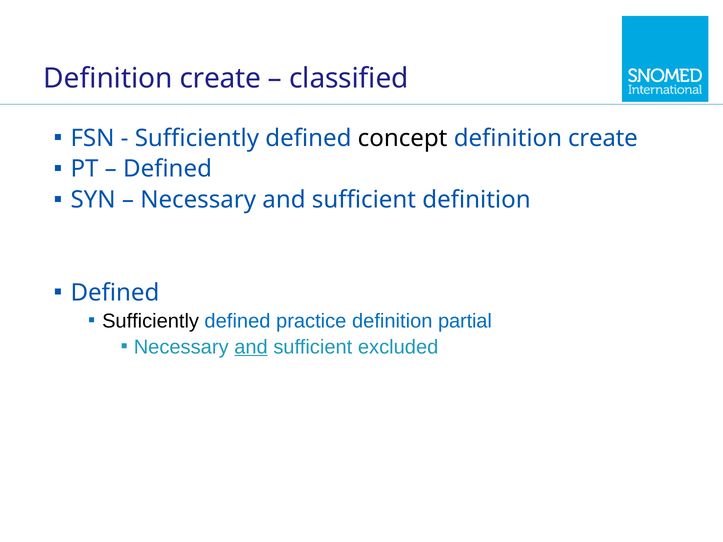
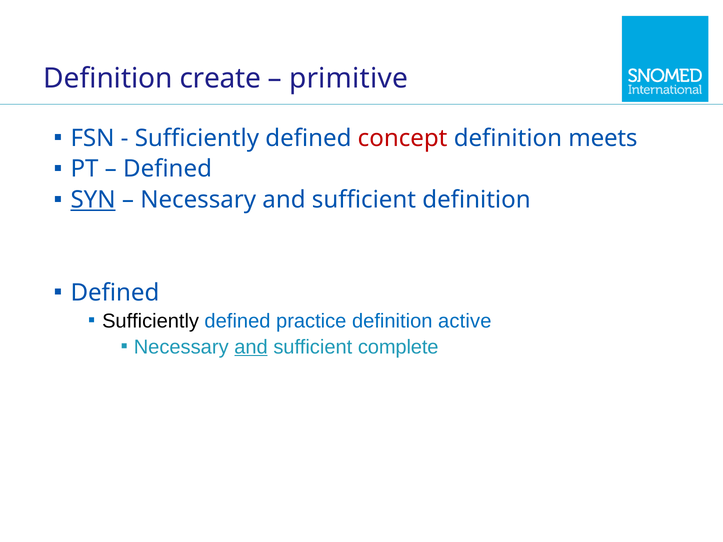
classified: classified -> primitive
concept colour: black -> red
create at (603, 138): create -> meets
SYN underline: none -> present
partial: partial -> active
excluded: excluded -> complete
